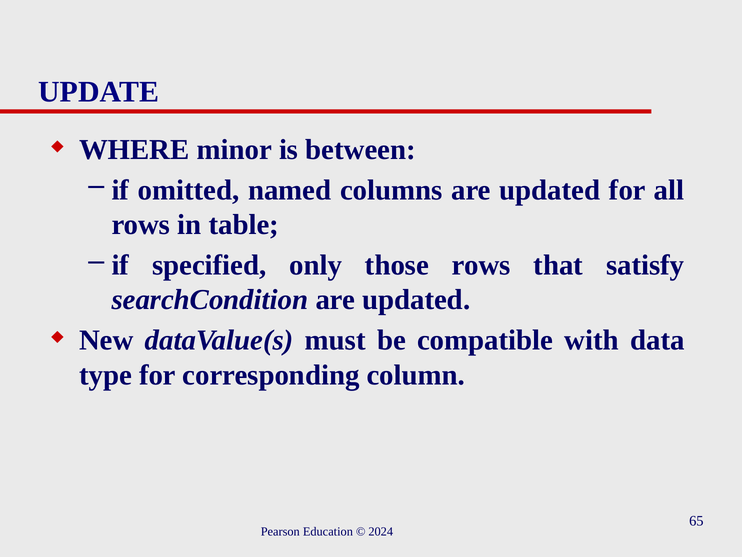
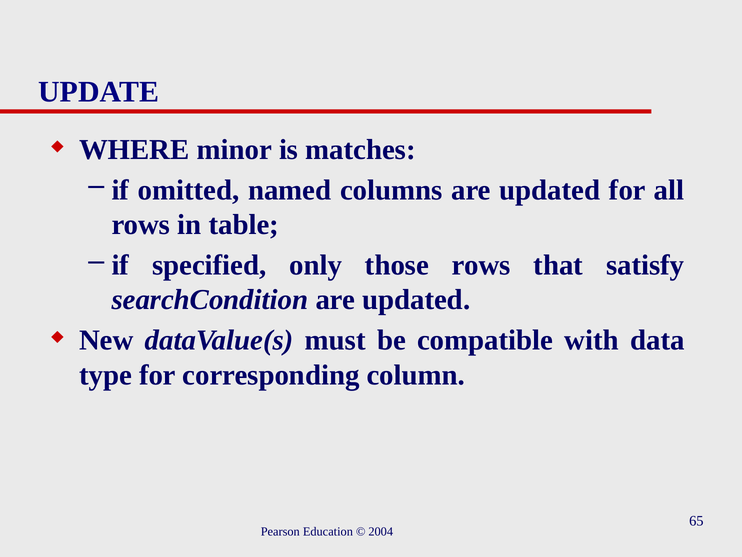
between: between -> matches
2024: 2024 -> 2004
